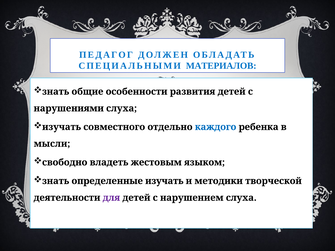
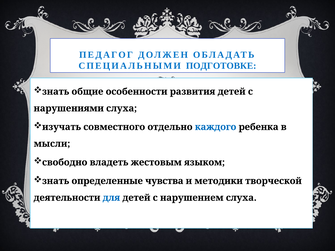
МАТЕРИАЛОВ: МАТЕРИАЛОВ -> ПОДГОТОВКЕ
определенные изучать: изучать -> чувства
для colour: purple -> blue
